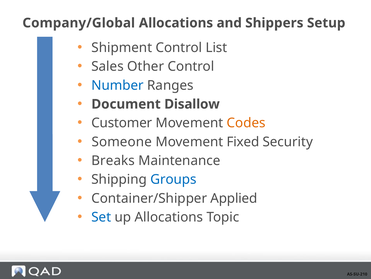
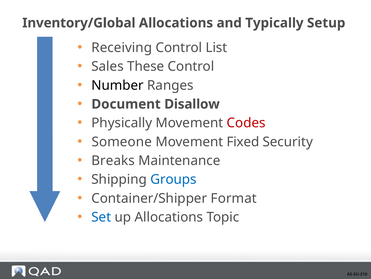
Company/Global: Company/Global -> Inventory/Global
Shippers: Shippers -> Typically
Shipment: Shipment -> Receiving
Other: Other -> These
Number colour: blue -> black
Customer: Customer -> Physically
Codes colour: orange -> red
Applied: Applied -> Format
